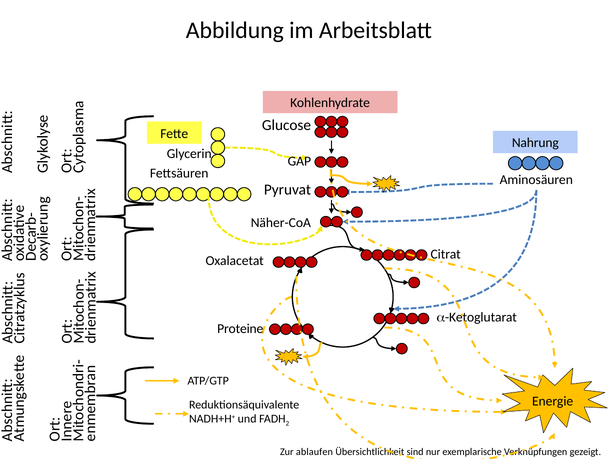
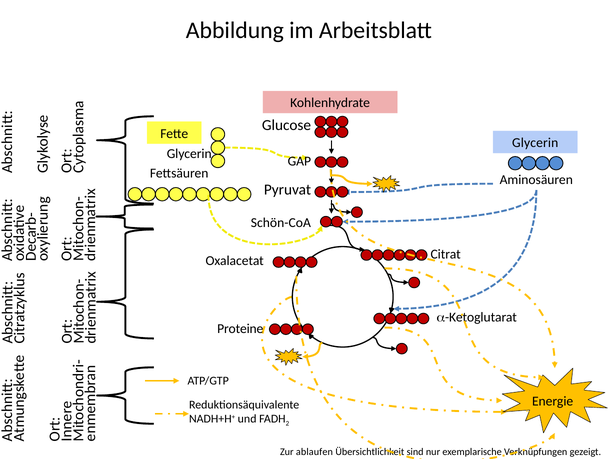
Nahrung at (535, 143): Nahrung -> Glycerin
Näher-CoA: Näher-CoA -> Schön-CoA
